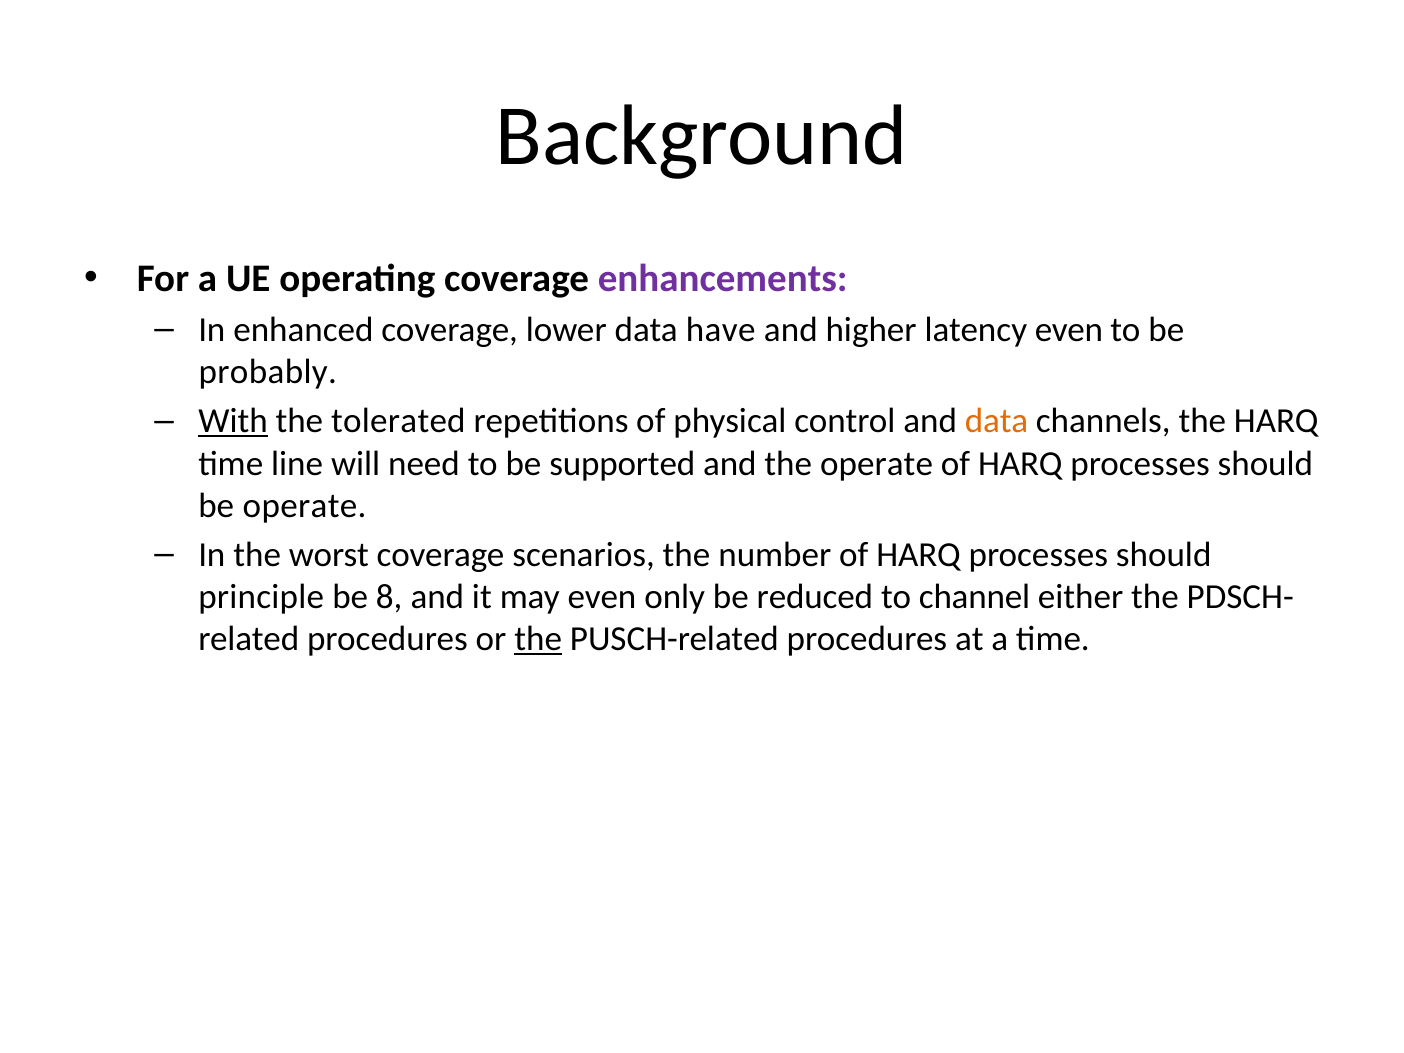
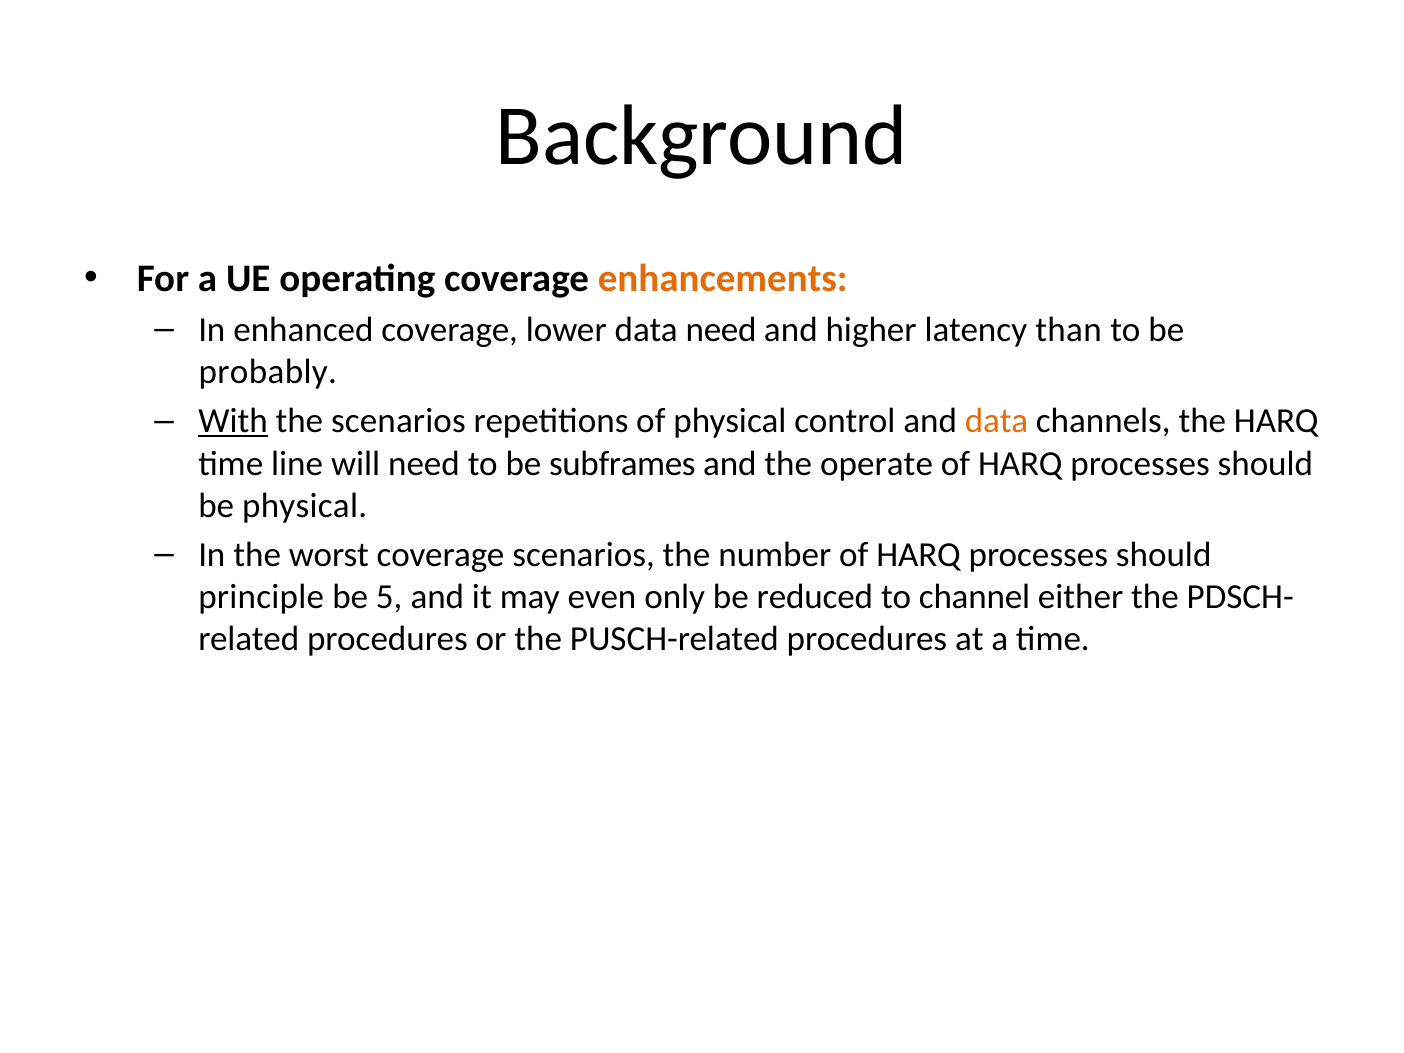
enhancements colour: purple -> orange
data have: have -> need
latency even: even -> than
the tolerated: tolerated -> scenarios
supported: supported -> subframes
be operate: operate -> physical
8: 8 -> 5
the at (538, 639) underline: present -> none
